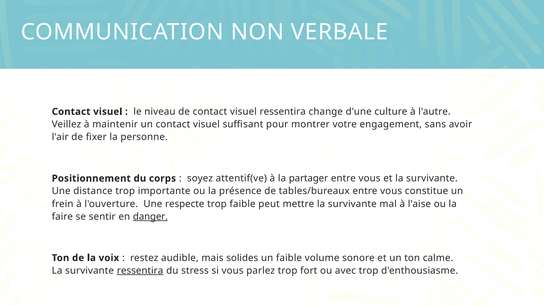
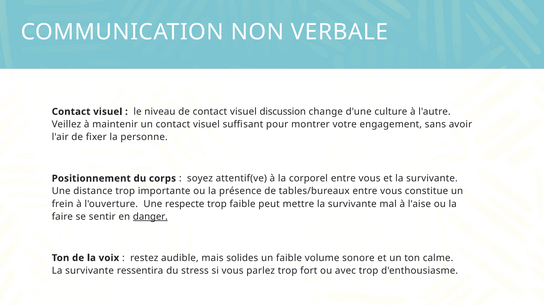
visuel ressentira: ressentira -> discussion
partager: partager -> corporel
ressentira at (140, 271) underline: present -> none
